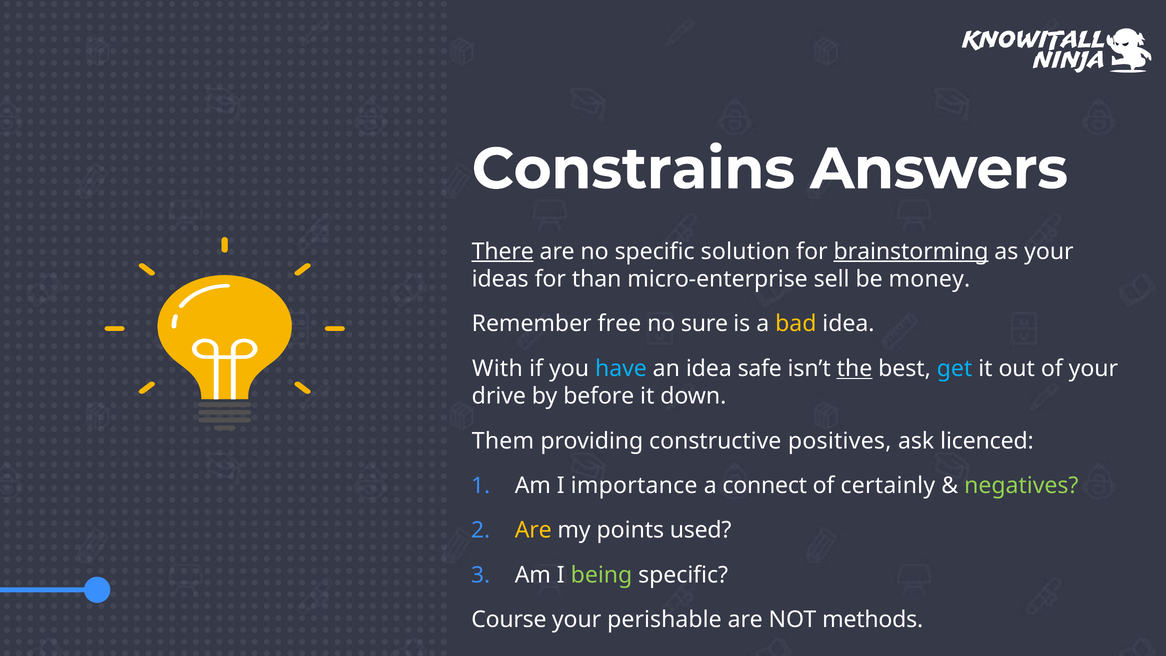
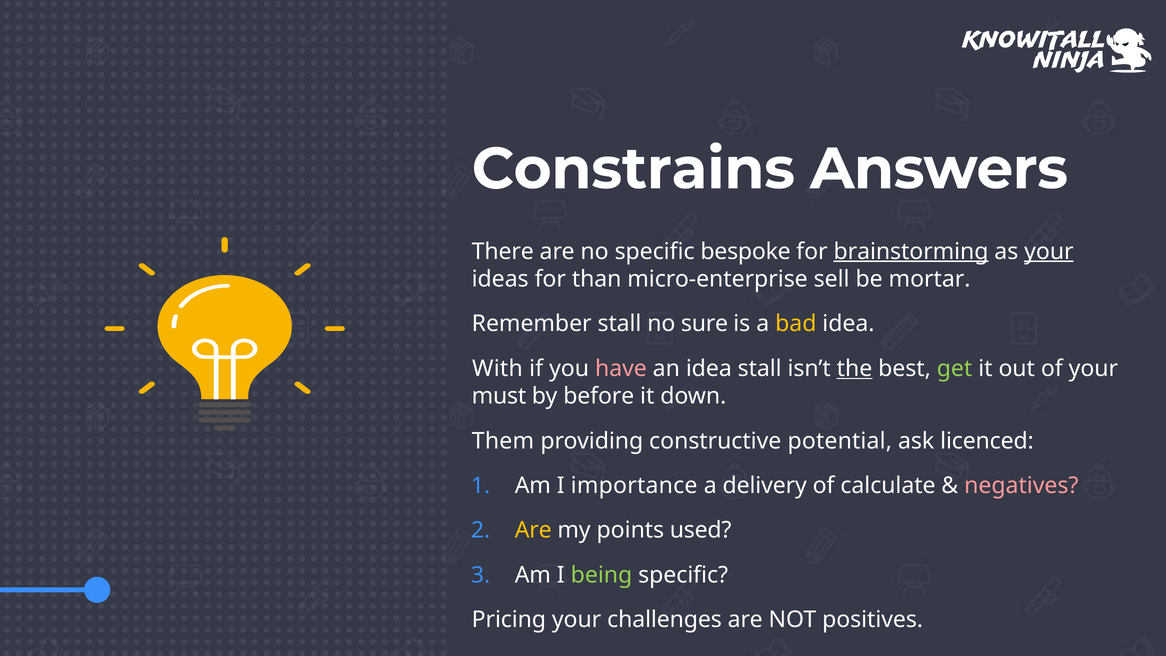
There underline: present -> none
solution: solution -> bespoke
your at (1049, 251) underline: none -> present
money: money -> mortar
Remember free: free -> stall
have colour: light blue -> pink
idea safe: safe -> stall
get colour: light blue -> light green
drive: drive -> must
positives: positives -> potential
connect: connect -> delivery
certainly: certainly -> calculate
negatives colour: light green -> pink
Course: Course -> Pricing
perishable: perishable -> challenges
methods: methods -> positives
